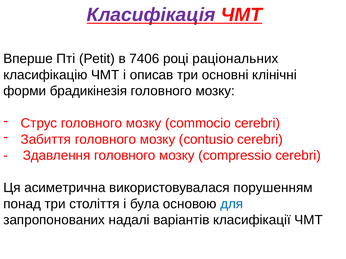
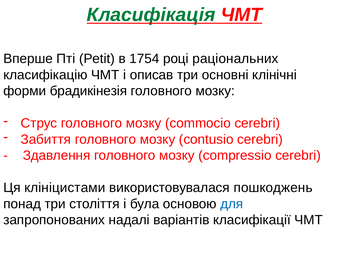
Класифікація colour: purple -> green
7406: 7406 -> 1754
асиметрична: асиметрична -> клініцистами
порушенням: порушенням -> пошкоджень
